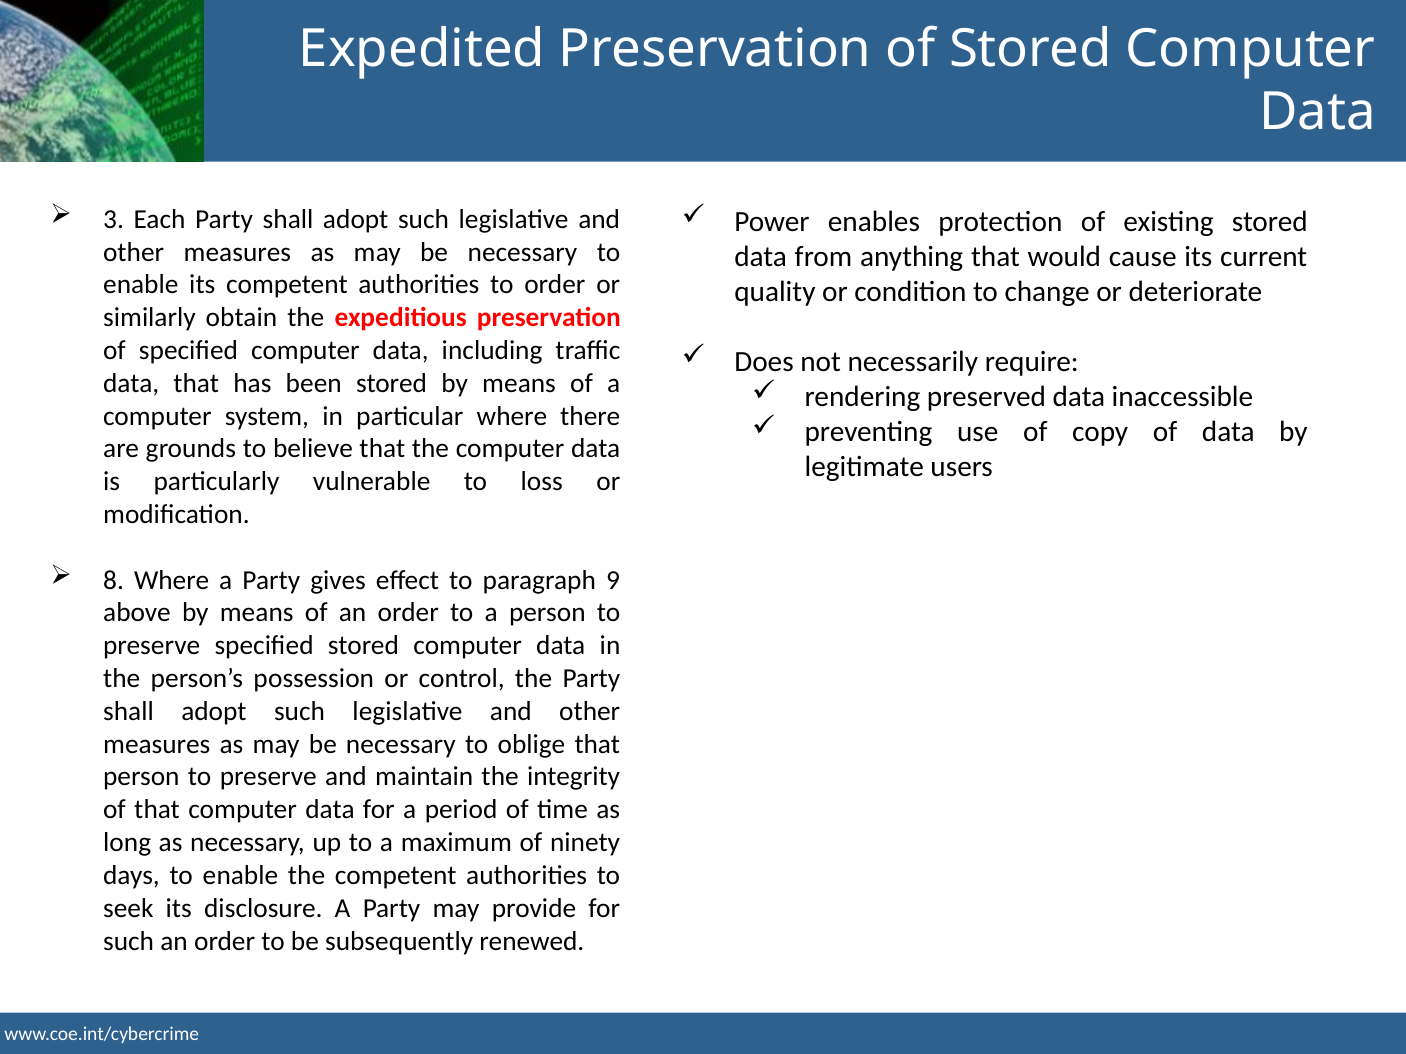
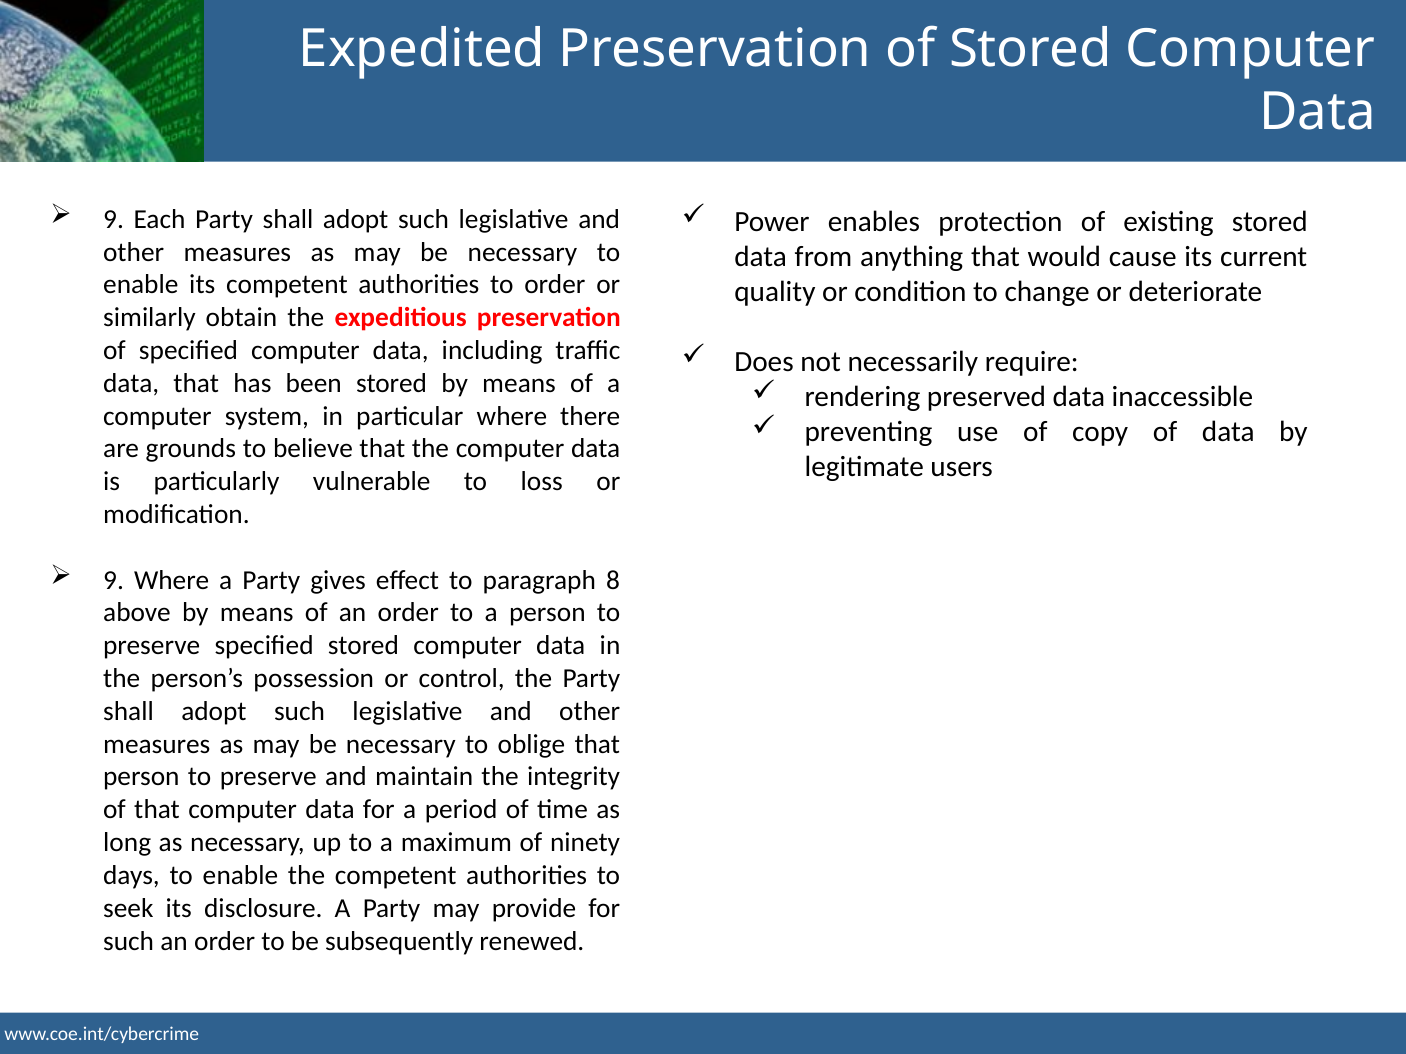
3 at (114, 219): 3 -> 9
8 at (114, 580): 8 -> 9
9: 9 -> 8
